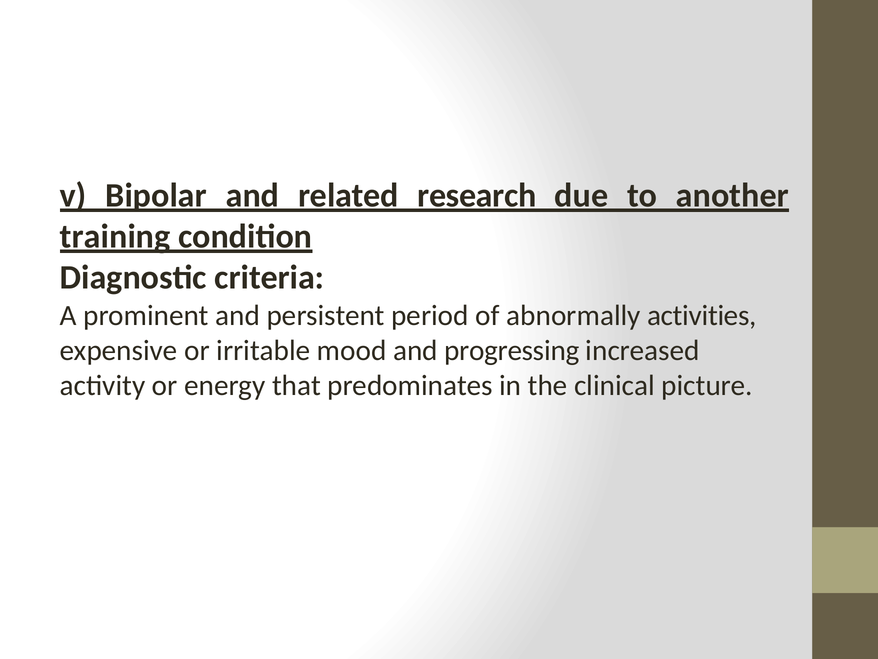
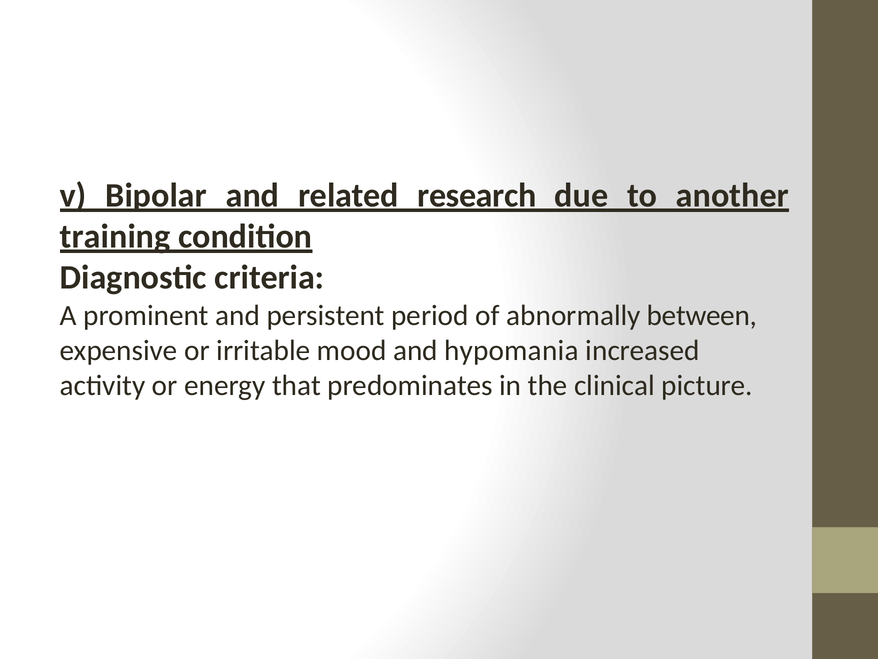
activities: activities -> between
progressing: progressing -> hypomania
